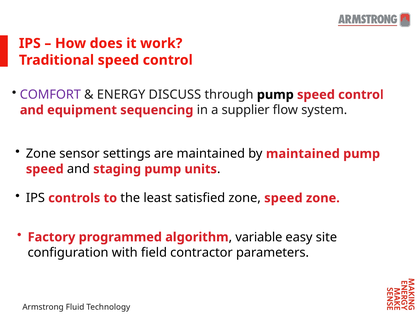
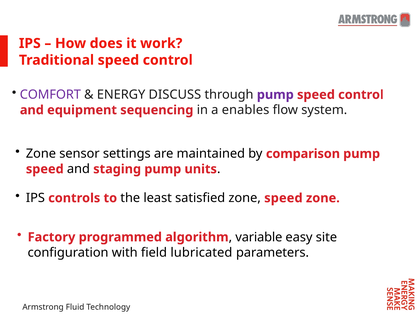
pump at (275, 95) colour: black -> purple
supplier: supplier -> enables
by maintained: maintained -> comparison
contractor: contractor -> lubricated
